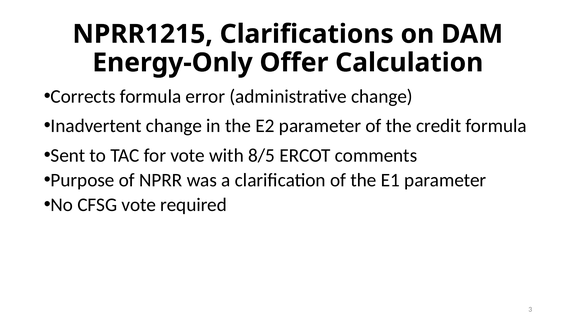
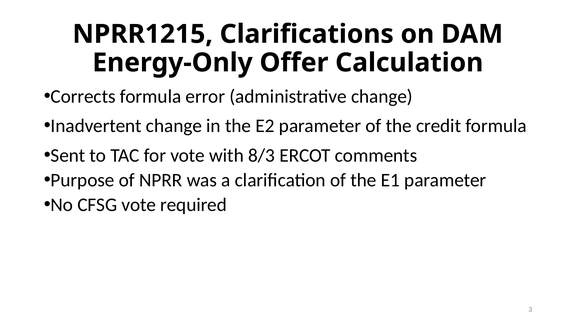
8/5: 8/5 -> 8/3
